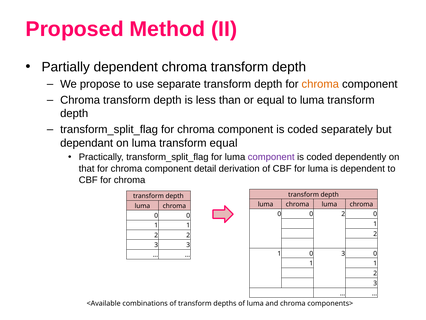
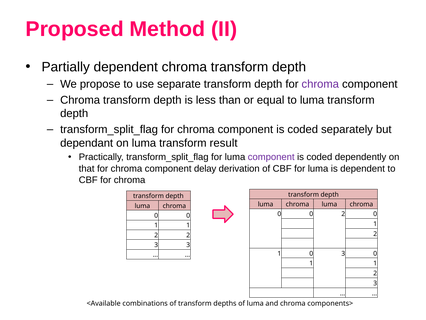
chroma at (320, 84) colour: orange -> purple
transform equal: equal -> result
detail: detail -> delay
